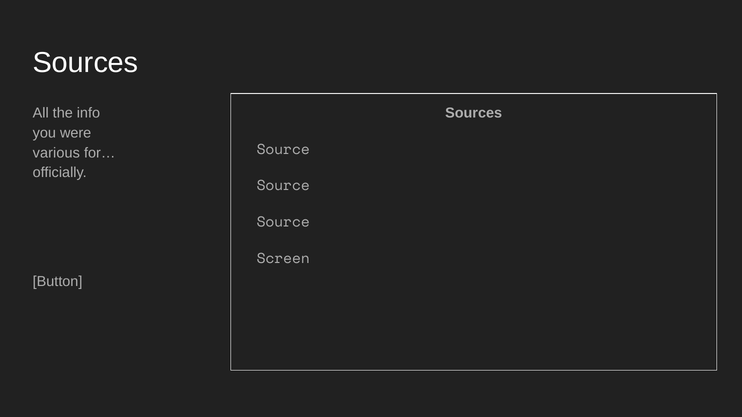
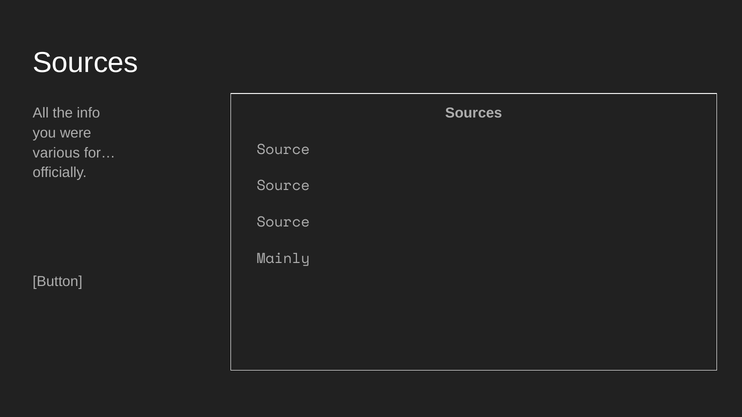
Screen: Screen -> Mainly
